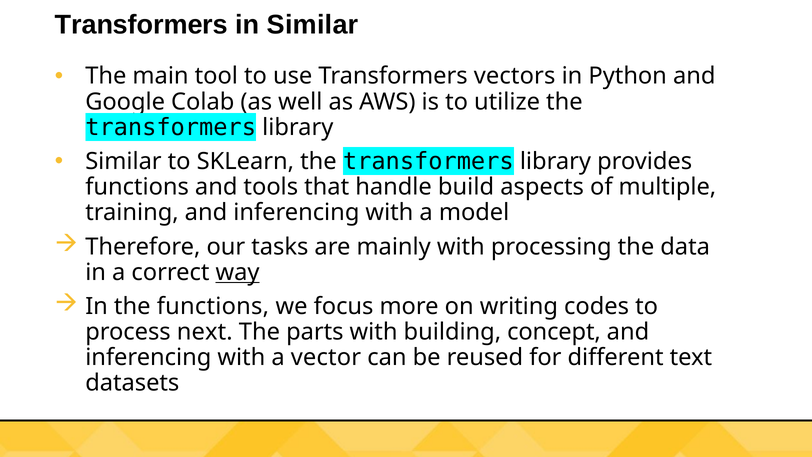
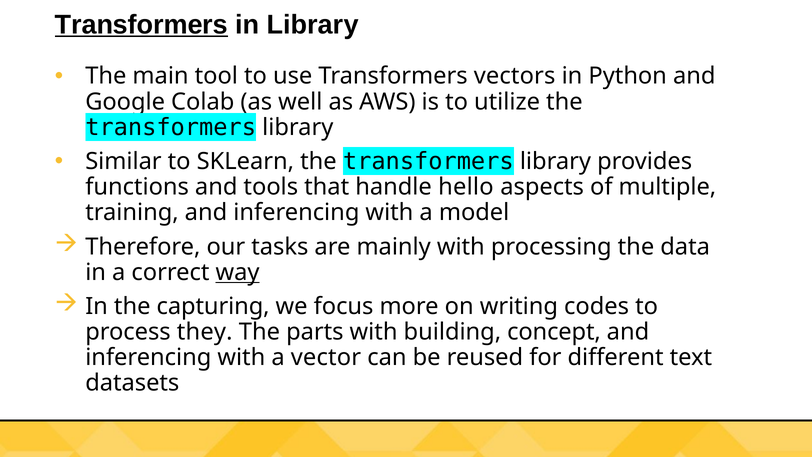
Transformers at (141, 25) underline: none -> present
in Similar: Similar -> Library
build: build -> hello
the functions: functions -> capturing
next: next -> they
